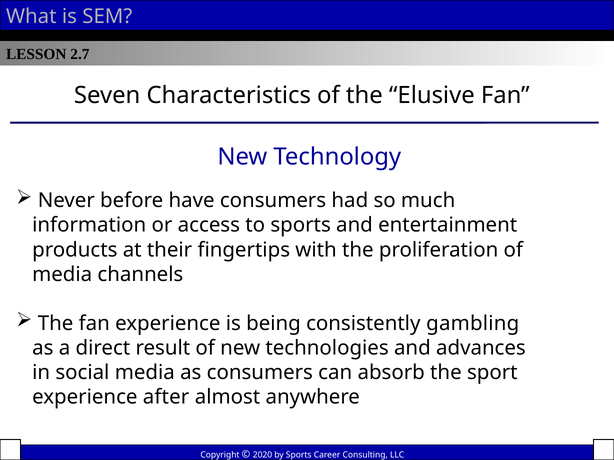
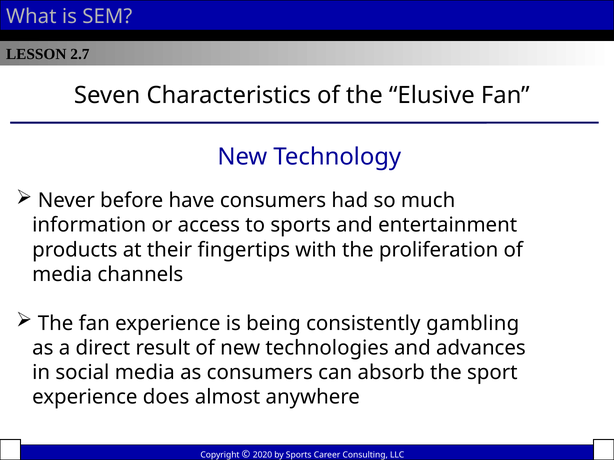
after: after -> does
